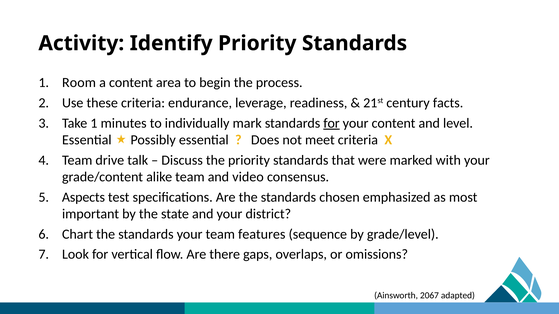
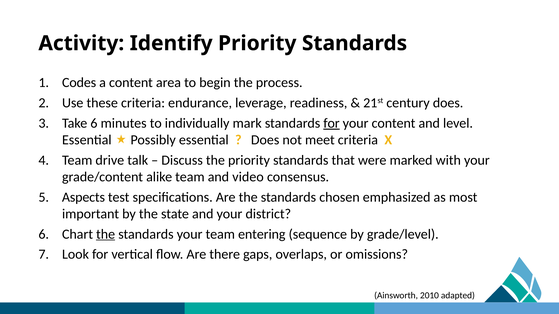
Room: Room -> Codes
century facts: facts -> does
Take 1: 1 -> 6
the at (106, 234) underline: none -> present
features: features -> entering
2067: 2067 -> 2010
